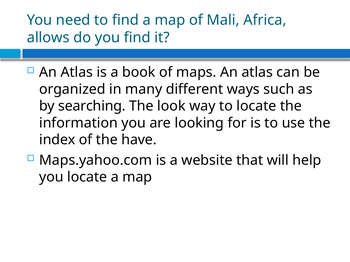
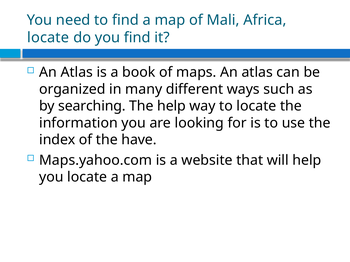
allows at (48, 38): allows -> locate
The look: look -> help
